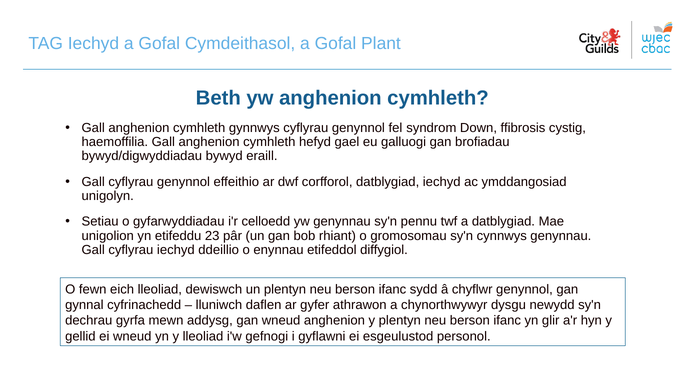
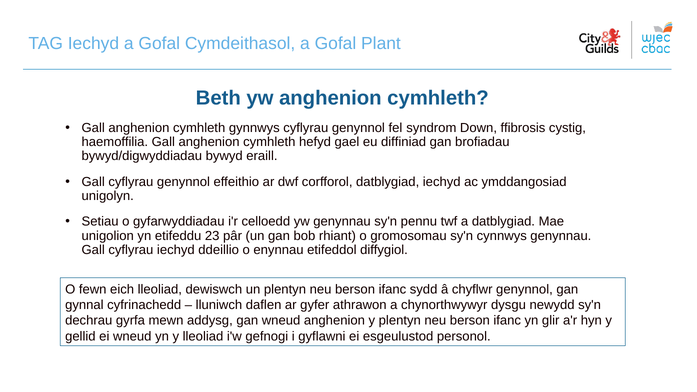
galluogi: galluogi -> diffiniad
